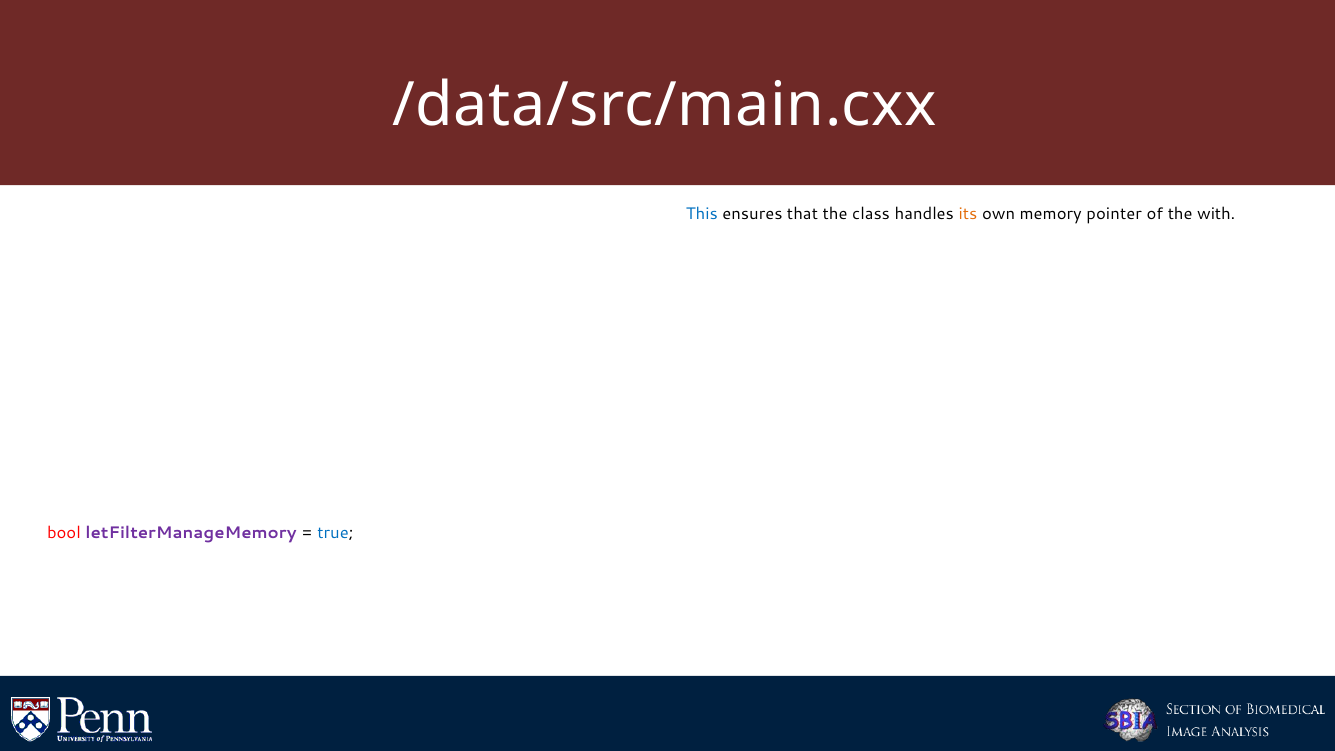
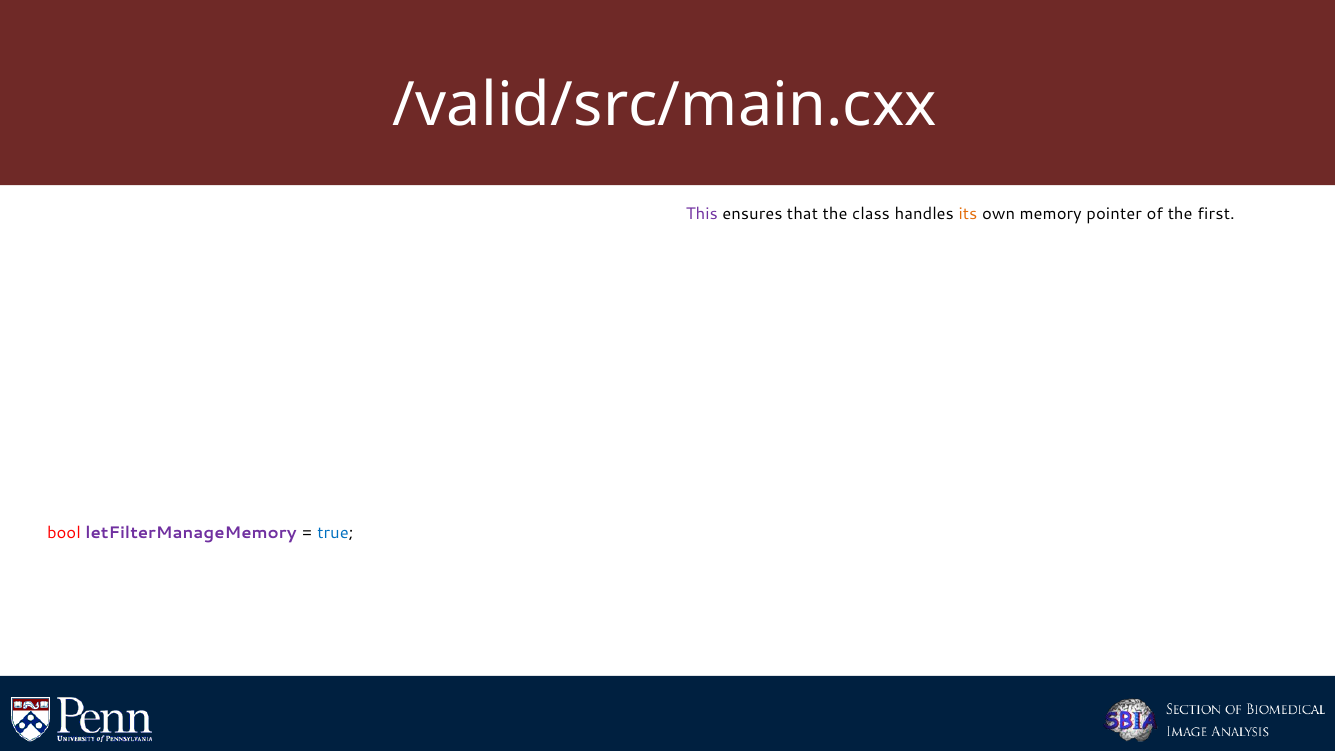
/data/src/main.cxx: /data/src/main.cxx -> /valid/src/main.cxx
This colour: blue -> purple
with: with -> first
